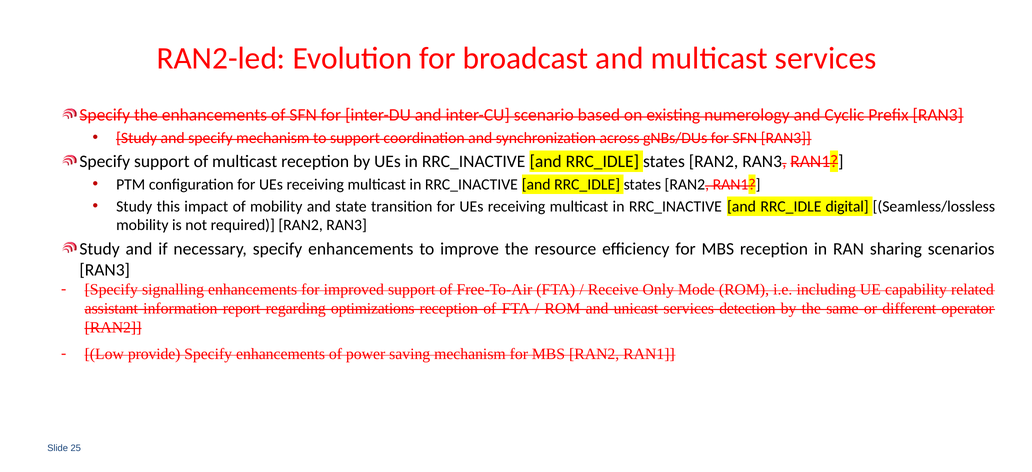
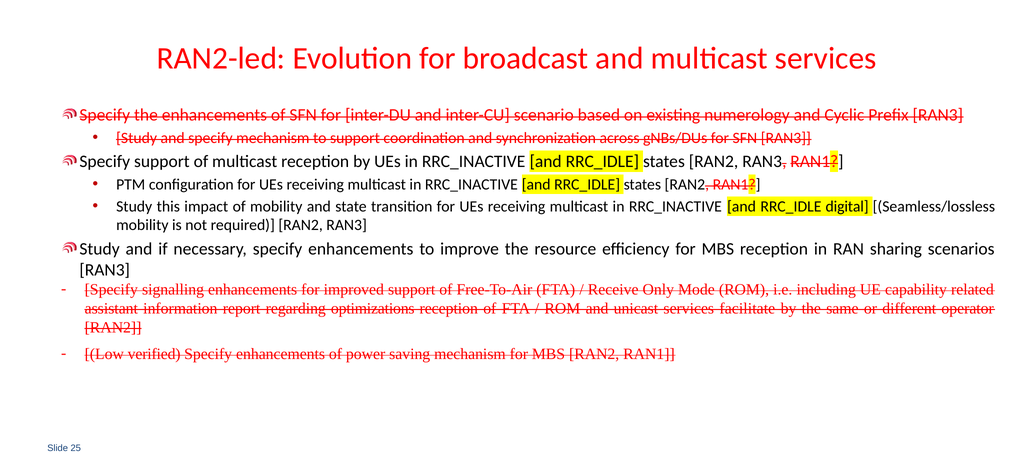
detection: detection -> facilitate
provide: provide -> verified
